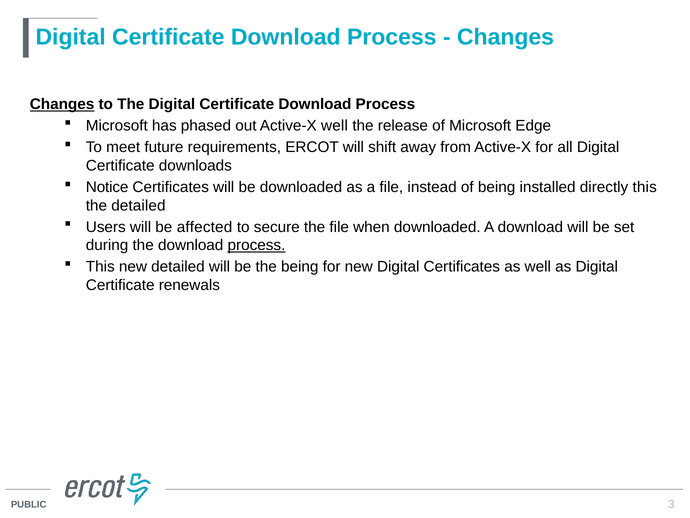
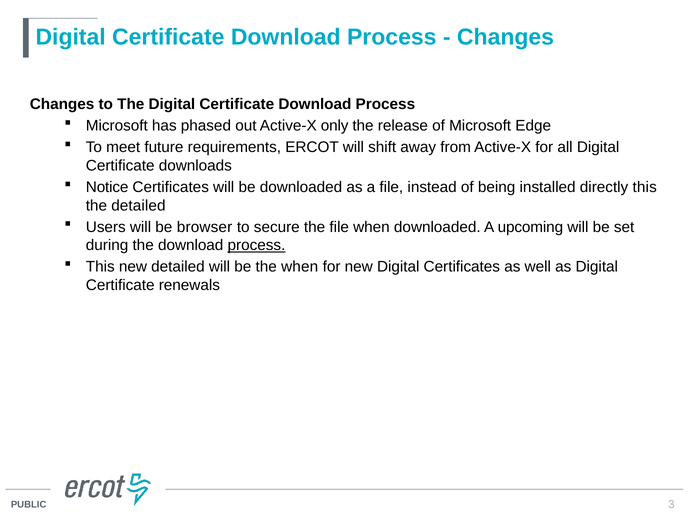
Changes at (62, 104) underline: present -> none
Active-X well: well -> only
affected: affected -> browser
A download: download -> upcoming
the being: being -> when
